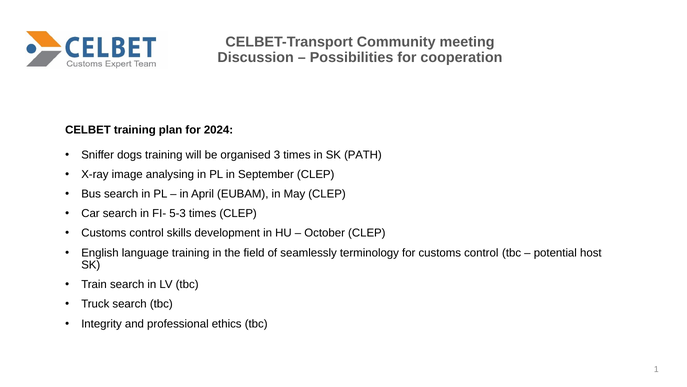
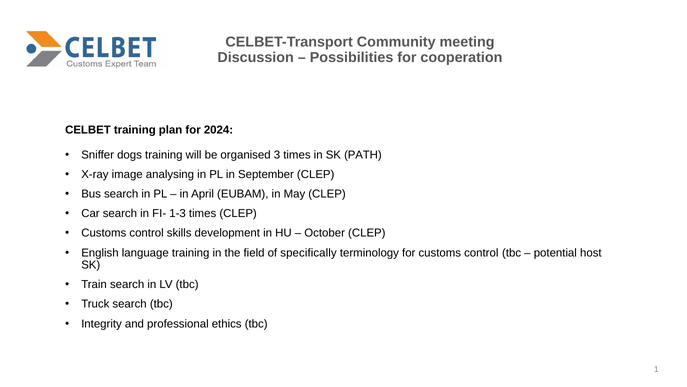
5-3: 5-3 -> 1-3
seamlessly: seamlessly -> specifically
